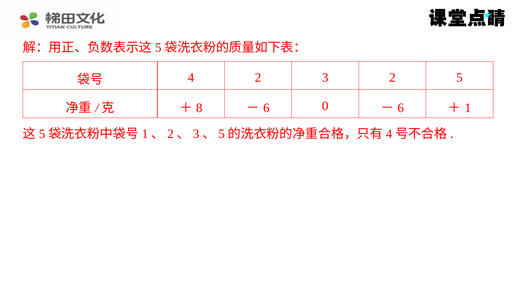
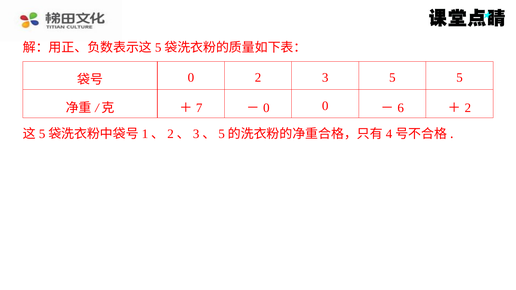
4 at (191, 78): 4 -> 0
3 2: 2 -> 5
8: 8 -> 7
6 at (266, 108): 6 -> 0
1 at (468, 108): 1 -> 2
